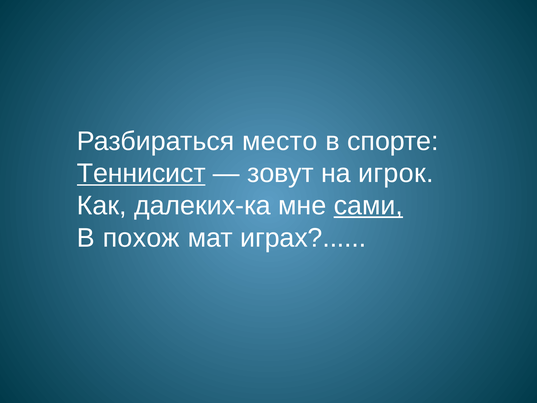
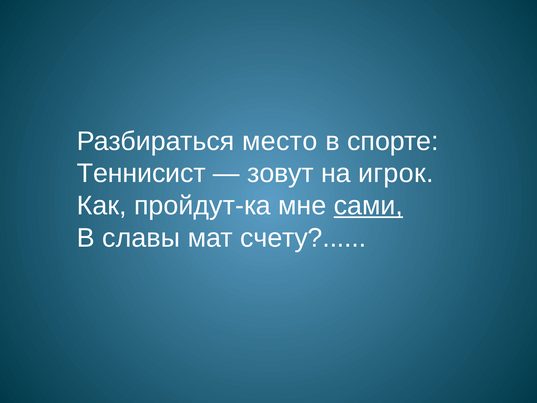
Теннисист underline: present -> none
далеких-ка: далеких-ка -> пройдут-ка
похож: похож -> славы
играх: играх -> счету
